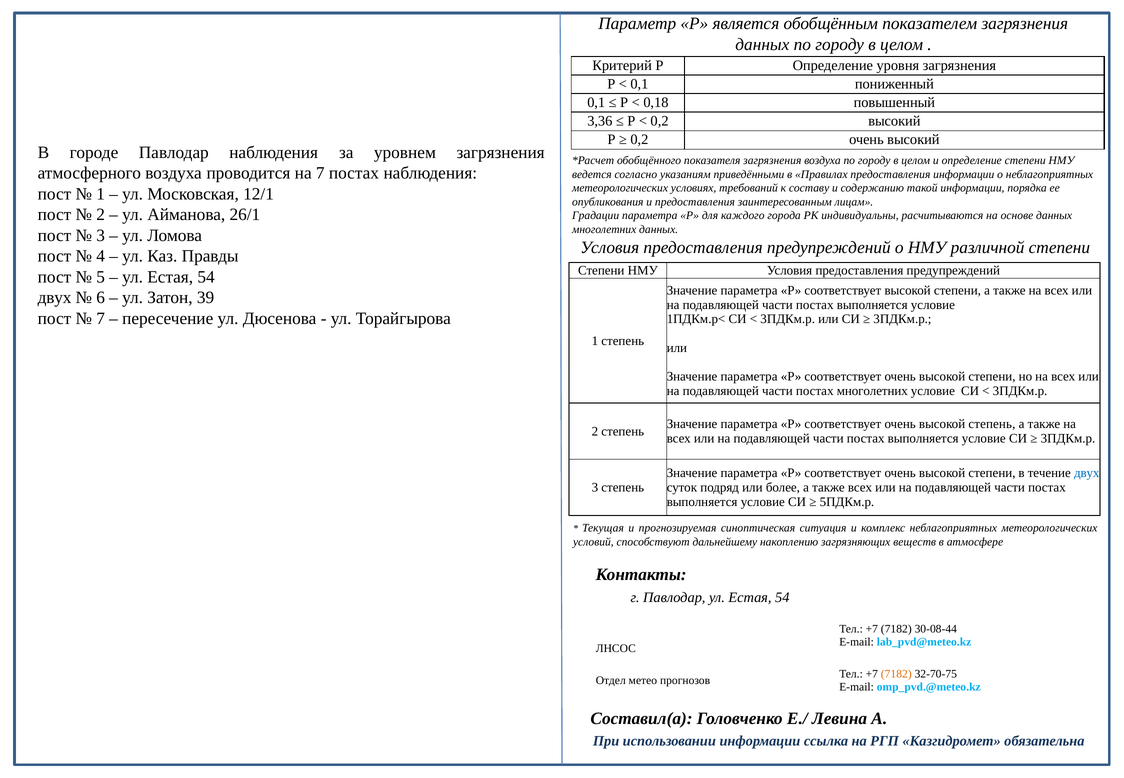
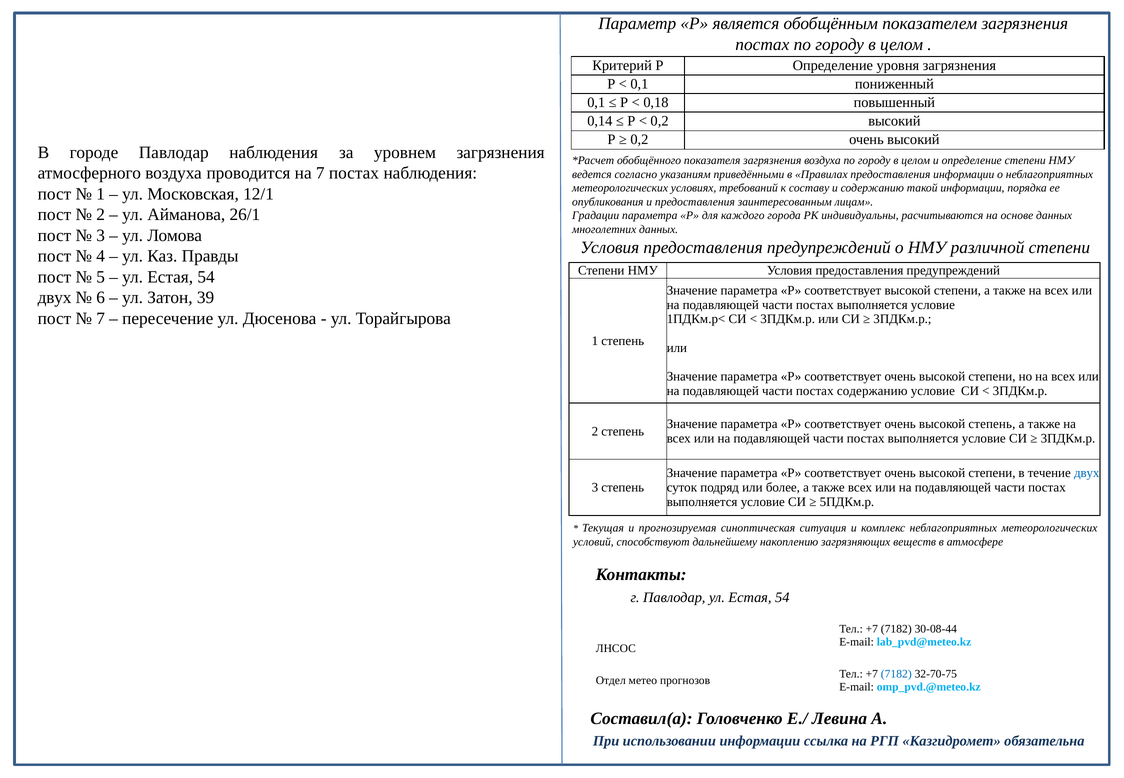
данных at (762, 44): данных -> постах
3,36: 3,36 -> 0,14
постах многолетних: многолетних -> содержанию
7182 at (896, 674) colour: orange -> blue
